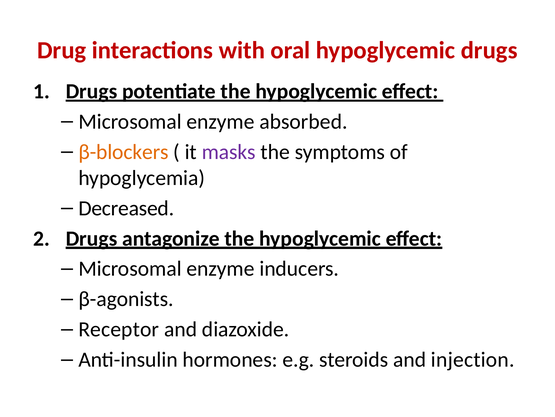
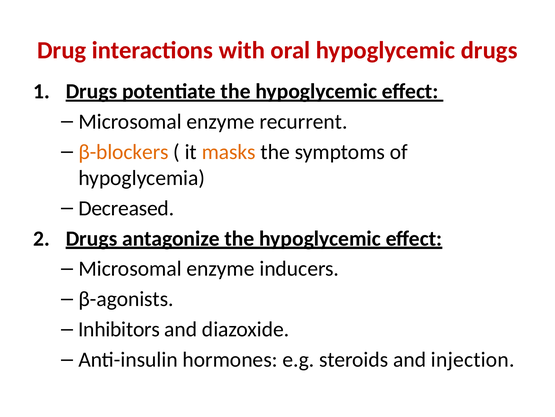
absorbed: absorbed -> recurrent
masks colour: purple -> orange
Receptor: Receptor -> Inhibitors
